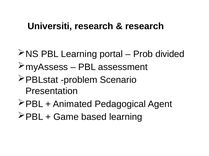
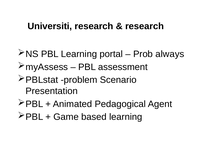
divided: divided -> always
